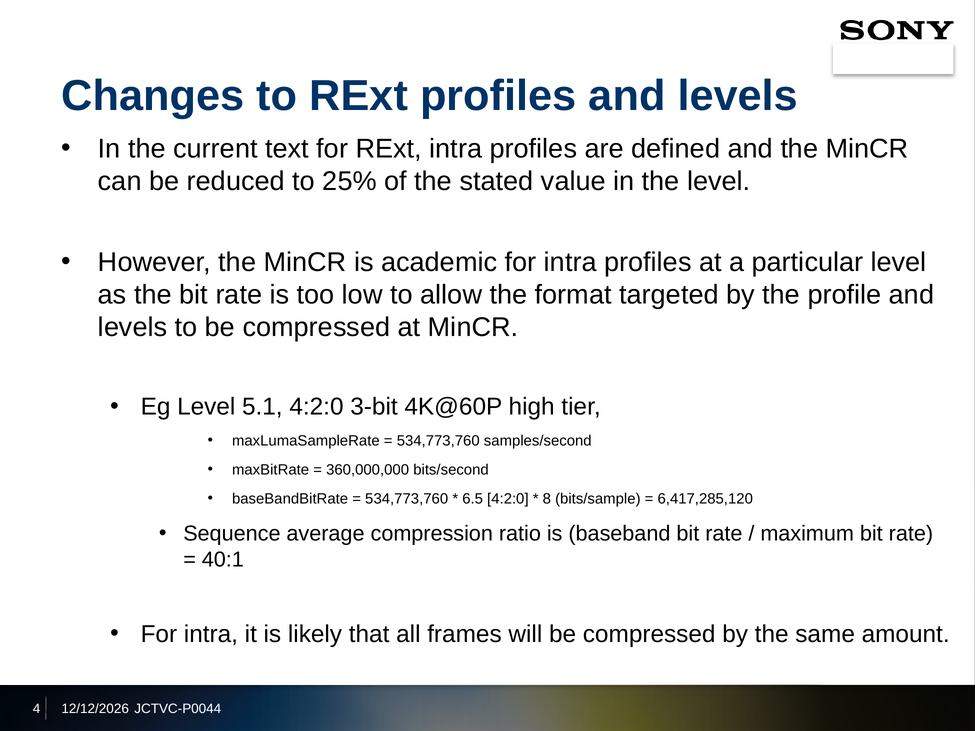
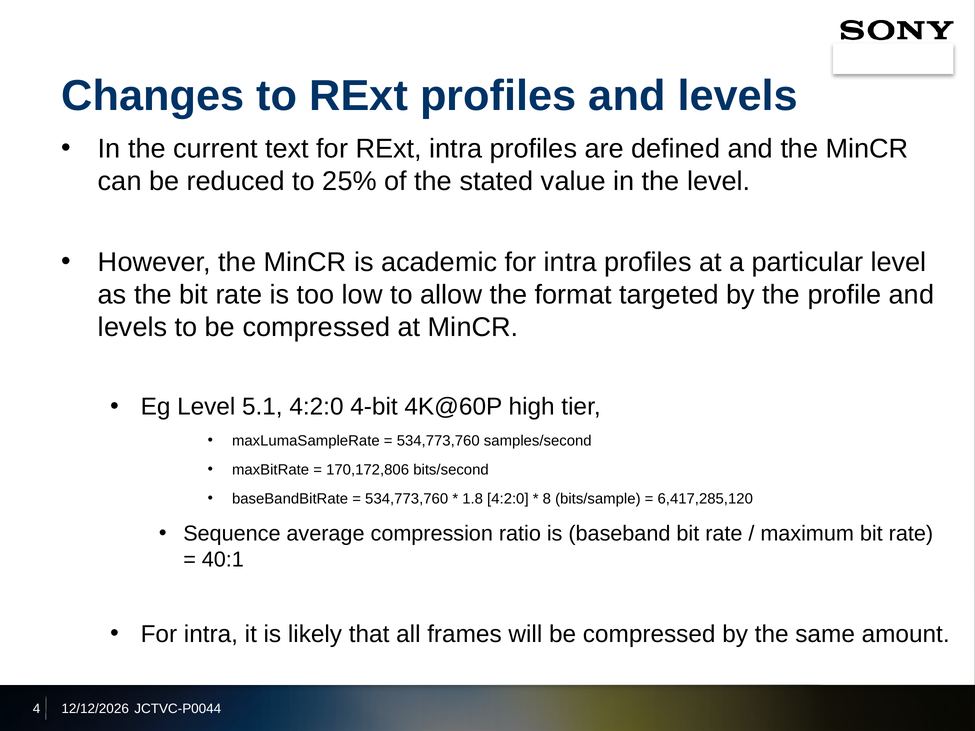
3-bit: 3-bit -> 4-bit
360,000,000: 360,000,000 -> 170,172,806
6.5: 6.5 -> 1.8
